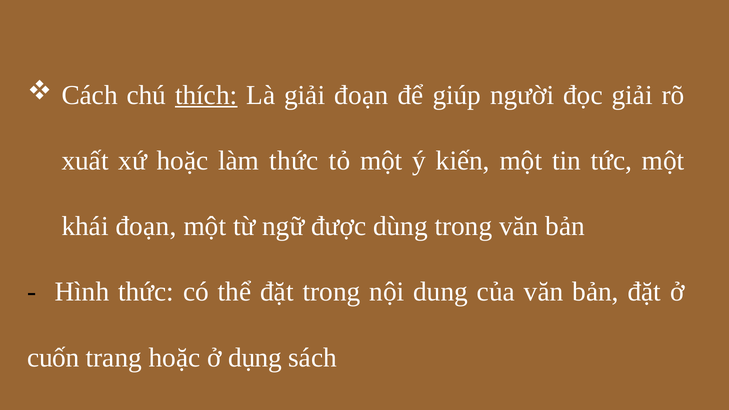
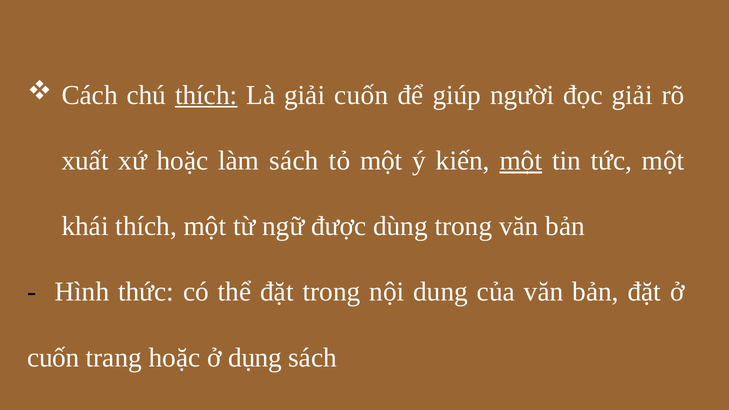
giải đoạn: đoạn -> cuốn
làm thức: thức -> sách
một at (521, 161) underline: none -> present
khái đoạn: đoạn -> thích
